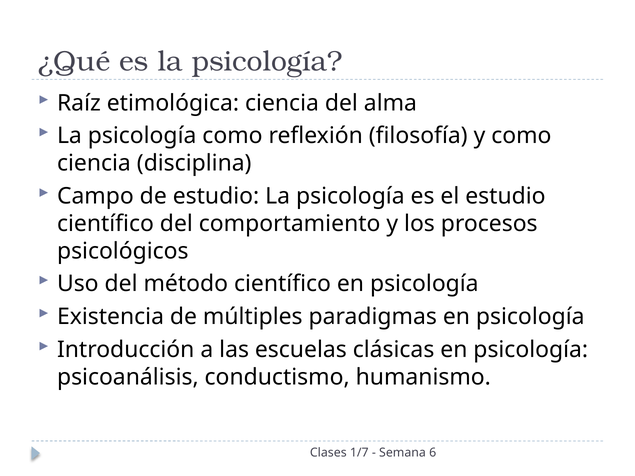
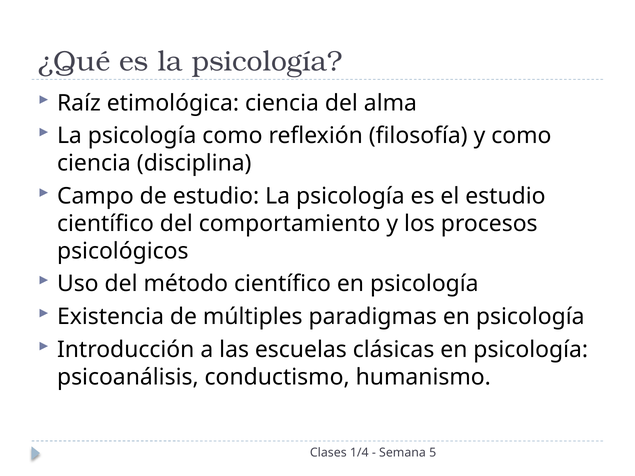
1/7: 1/7 -> 1/4
6: 6 -> 5
